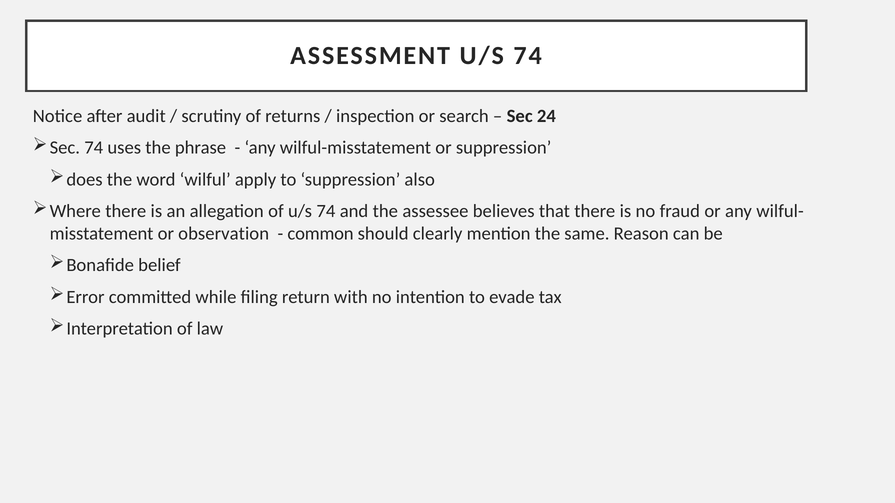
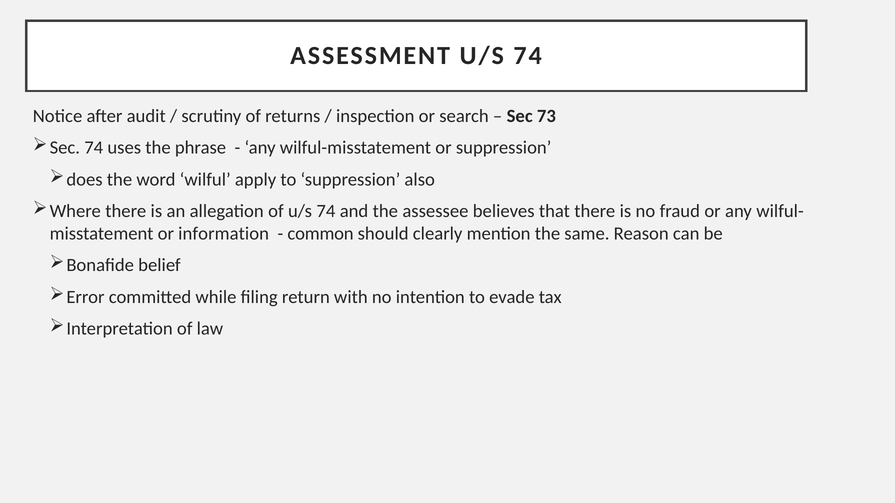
24: 24 -> 73
observation: observation -> information
